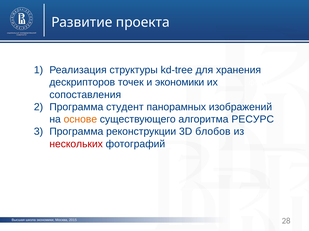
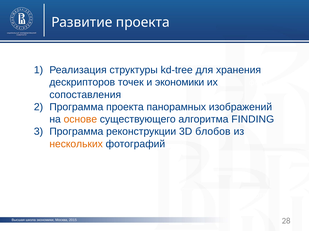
Программа студент: студент -> проекта
РЕСУРС: РЕСУРС -> FINDING
нескольких colour: red -> orange
